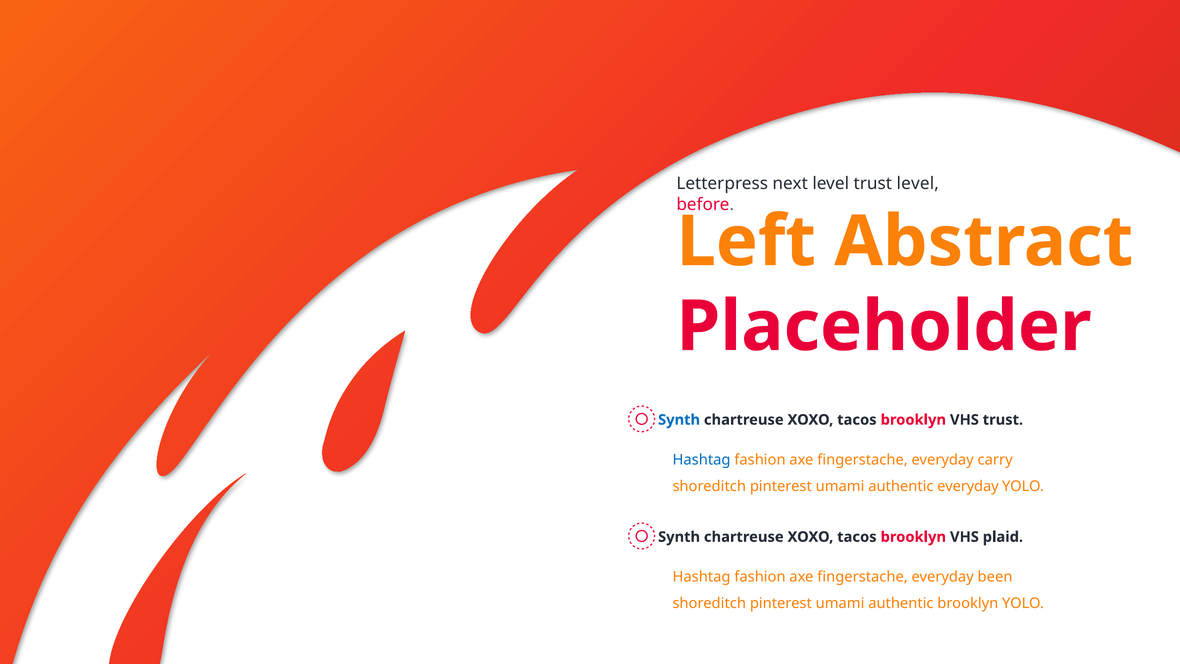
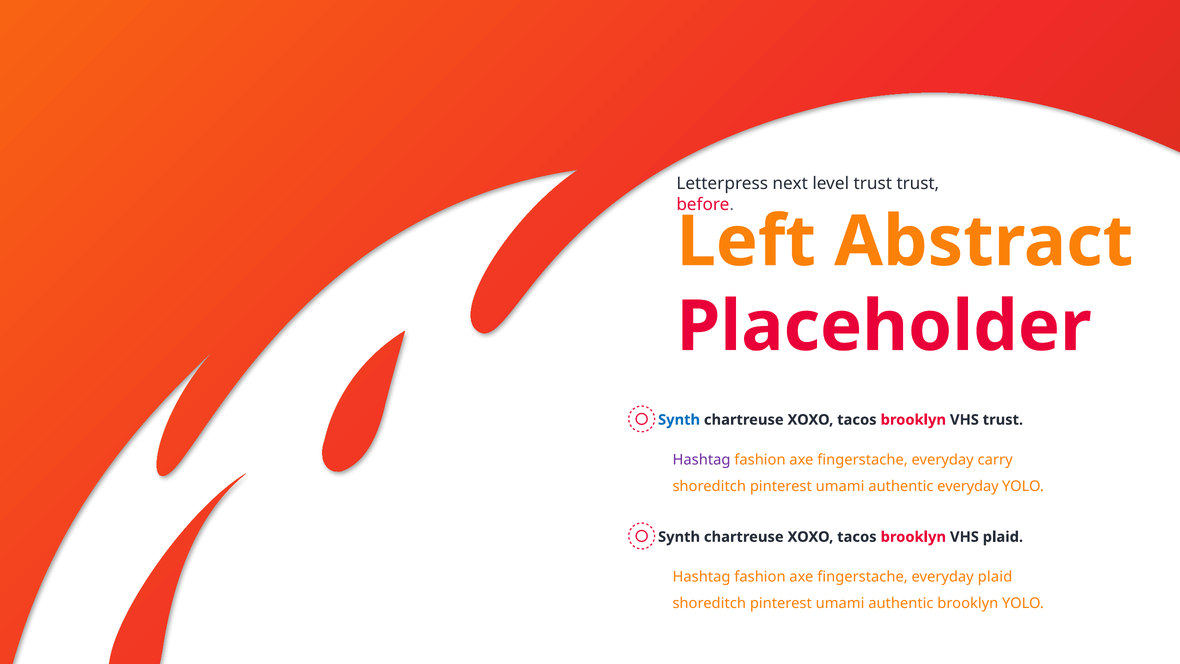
trust level: level -> trust
Hashtag at (702, 460) colour: blue -> purple
everyday been: been -> plaid
